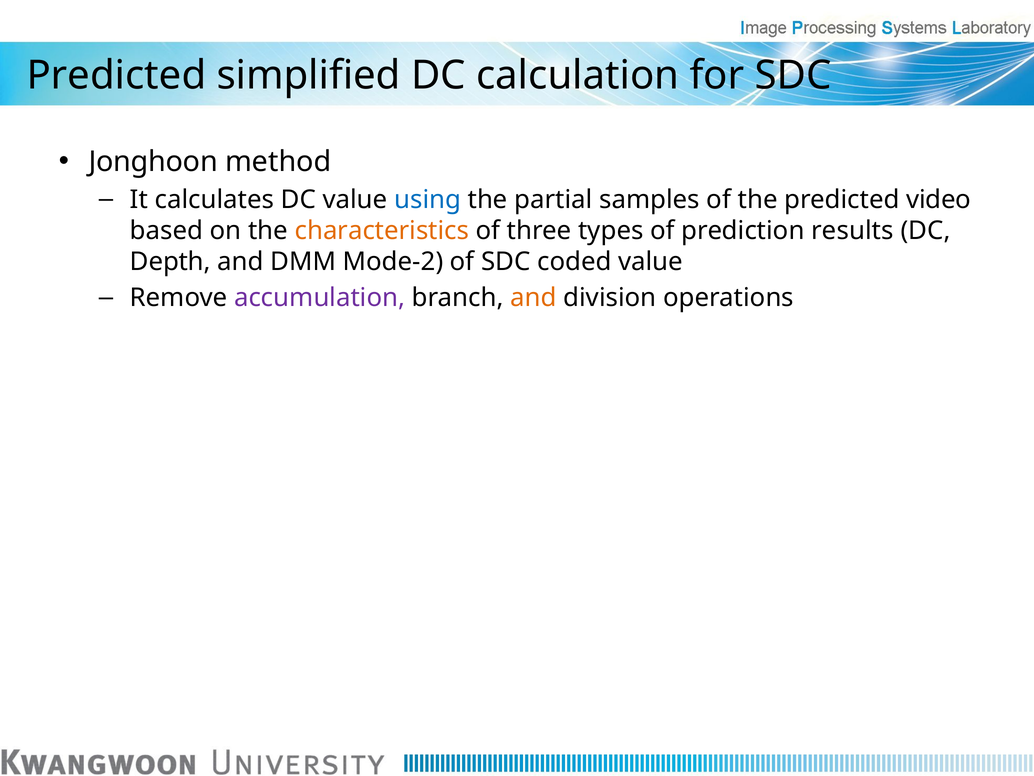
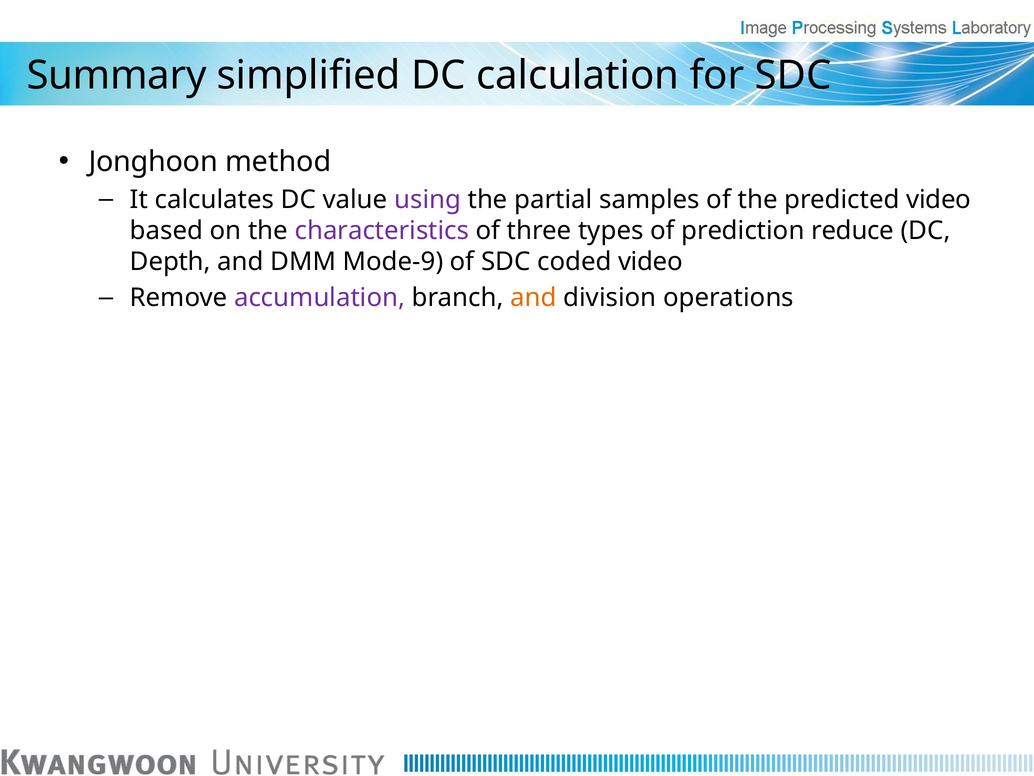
Predicted at (116, 75): Predicted -> Summary
using colour: blue -> purple
characteristics colour: orange -> purple
results: results -> reduce
Mode-2: Mode-2 -> Mode-9
coded value: value -> video
